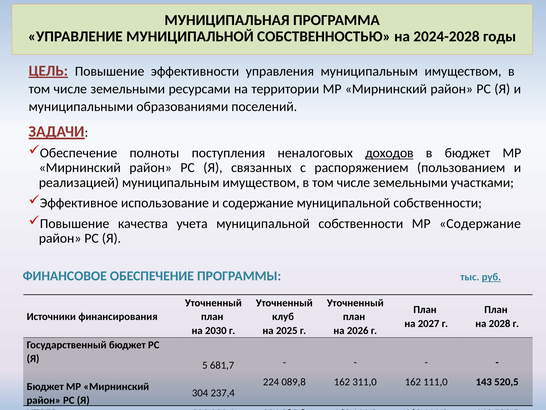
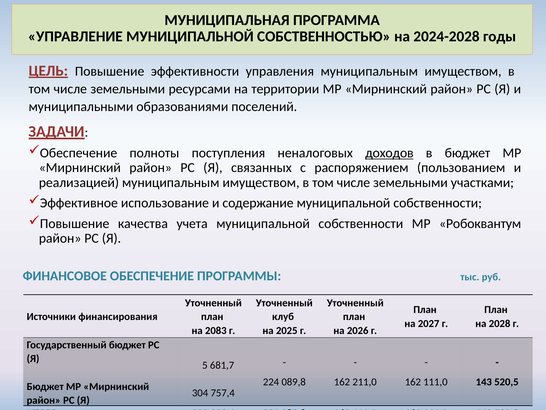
МР Содержание: Содержание -> Робоквантум
руб underline: present -> none
2030: 2030 -> 2083
311,0: 311,0 -> 211,0
237,4: 237,4 -> 757,4
